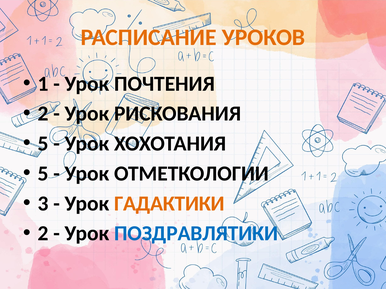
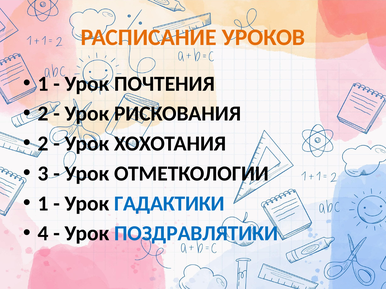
5 at (43, 144): 5 -> 2
5 at (43, 174): 5 -> 3
3 at (43, 204): 3 -> 1
ГАДАКТИКИ colour: orange -> blue
2 at (43, 234): 2 -> 4
